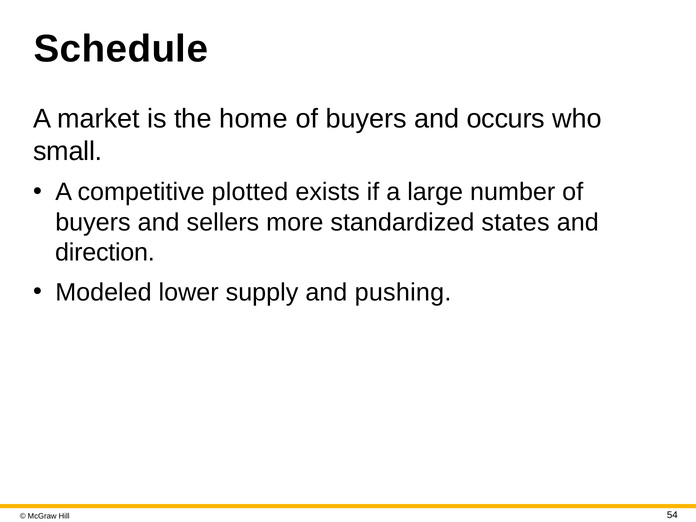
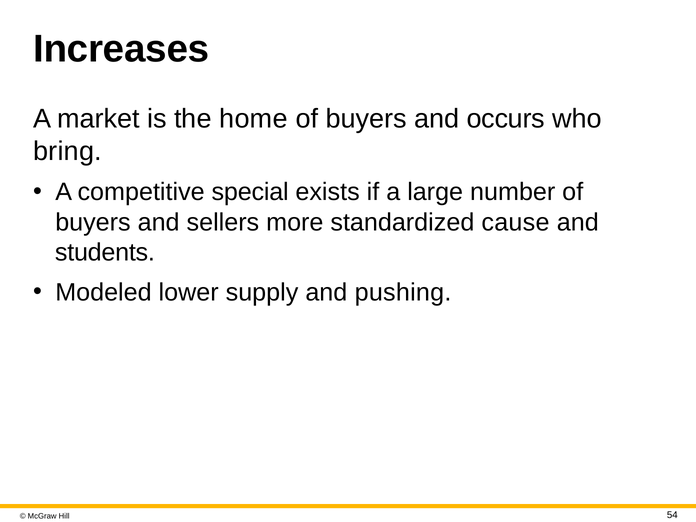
Schedule: Schedule -> Increases
small: small -> bring
plotted: plotted -> special
states: states -> cause
direction: direction -> students
